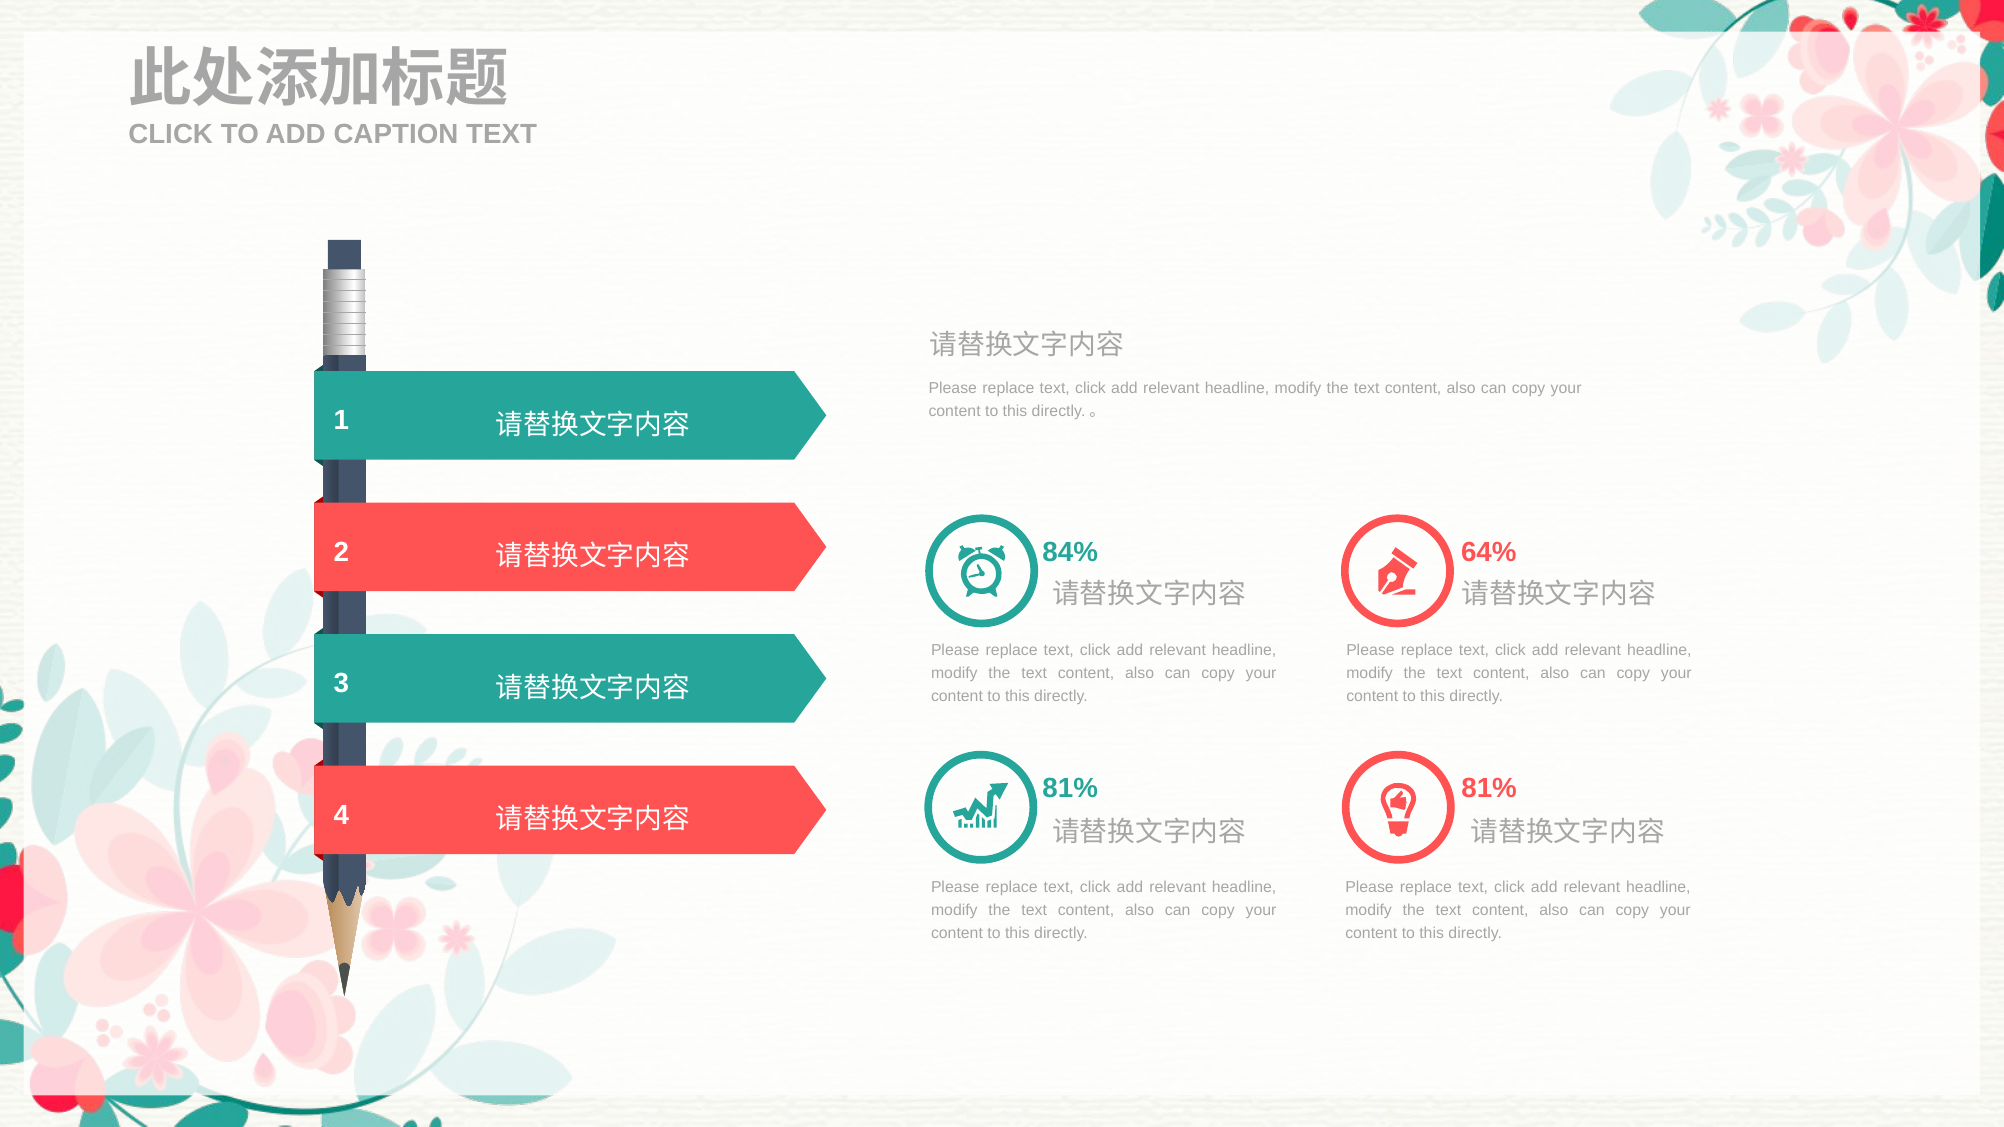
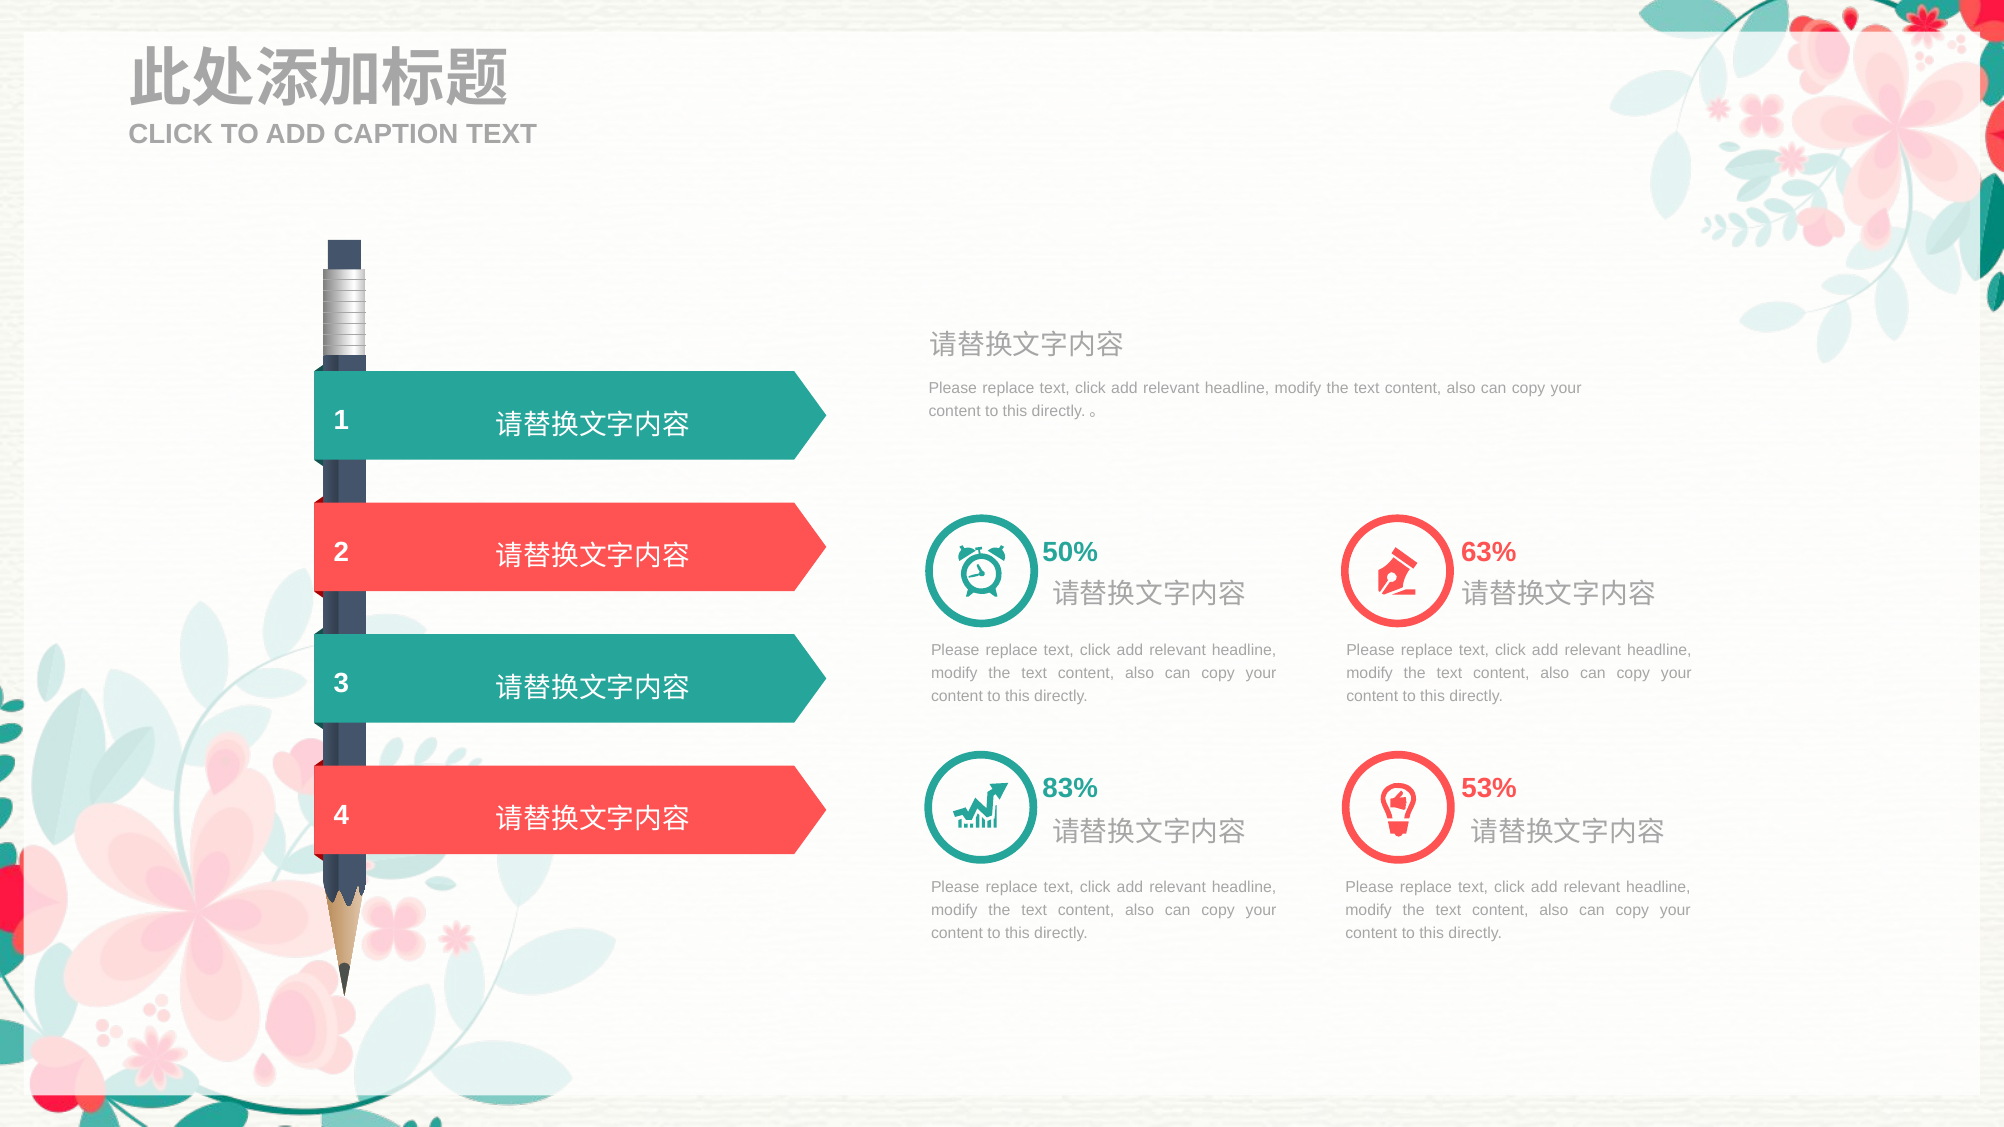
84%: 84% -> 50%
64%: 64% -> 63%
81% at (1070, 788): 81% -> 83%
81% at (1489, 788): 81% -> 53%
